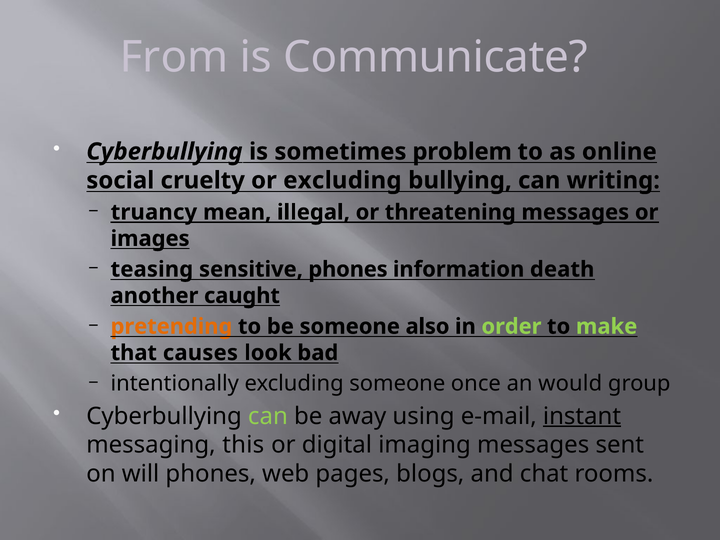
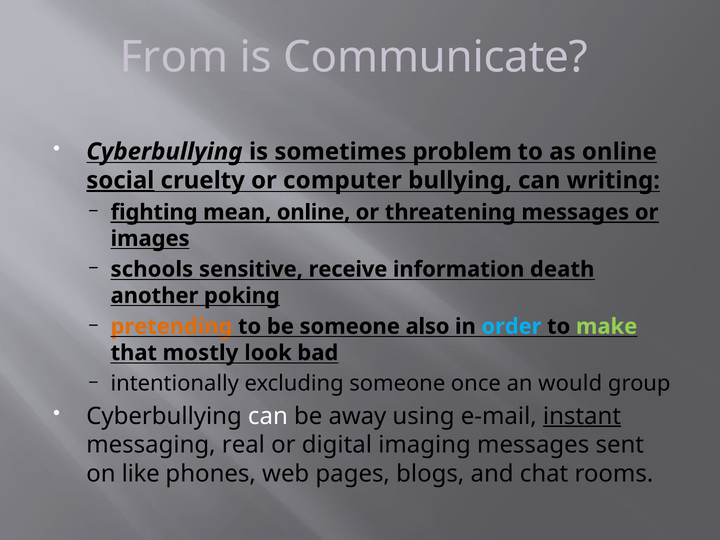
social underline: none -> present
or excluding: excluding -> computer
truancy: truancy -> fighting
mean illegal: illegal -> online
teasing: teasing -> schools
sensitive phones: phones -> receive
caught: caught -> poking
order colour: light green -> light blue
causes: causes -> mostly
can at (268, 416) colour: light green -> white
this: this -> real
will: will -> like
